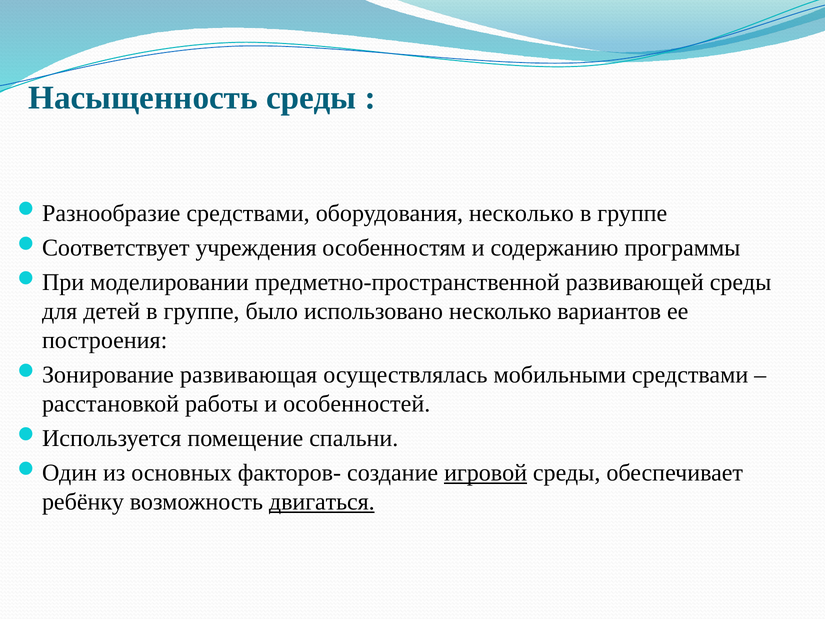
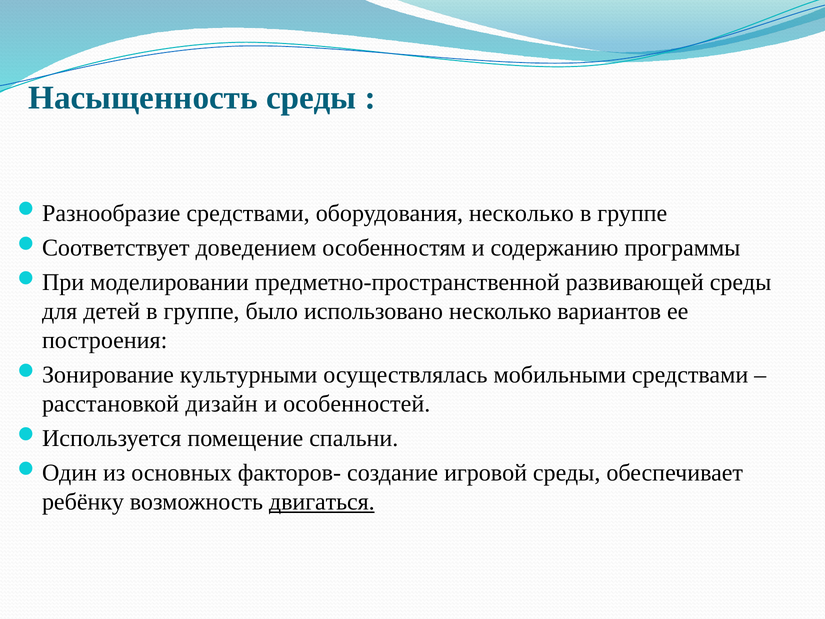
учреждения: учреждения -> доведением
развивающая: развивающая -> культурными
работы: работы -> дизайн
игровой underline: present -> none
